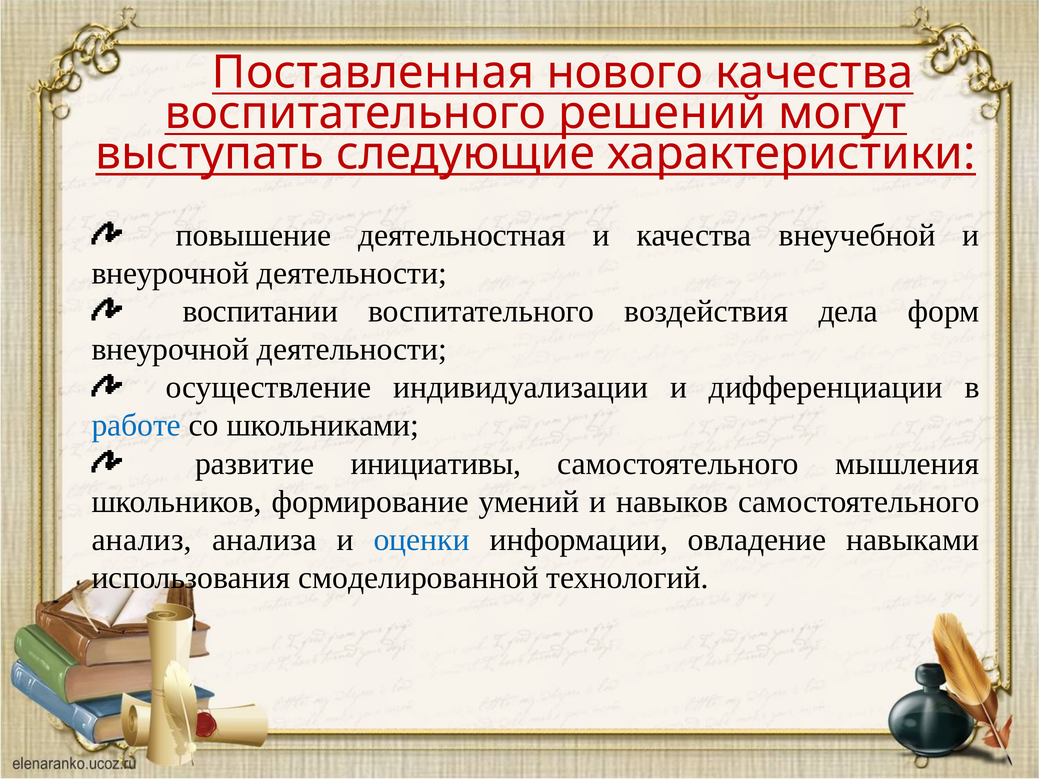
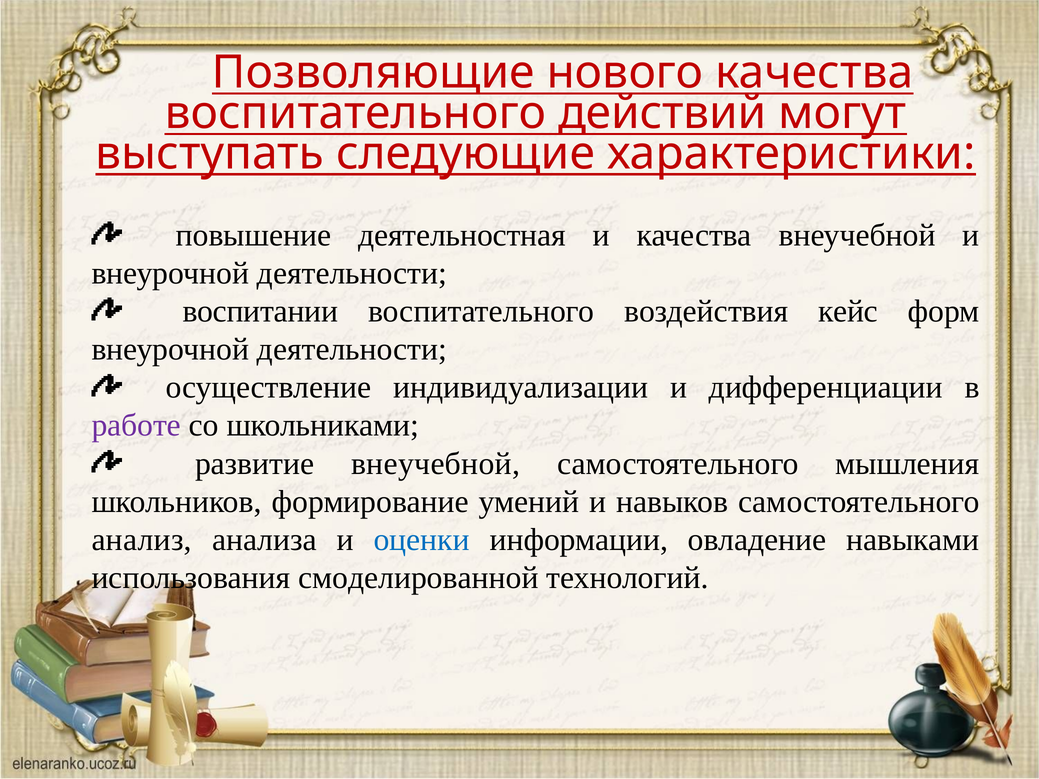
Поставленная: Поставленная -> Позволяющие
решений: решений -> действий
дела: дела -> кейс
работе colour: blue -> purple
развитие инициативы: инициативы -> внеучебной
